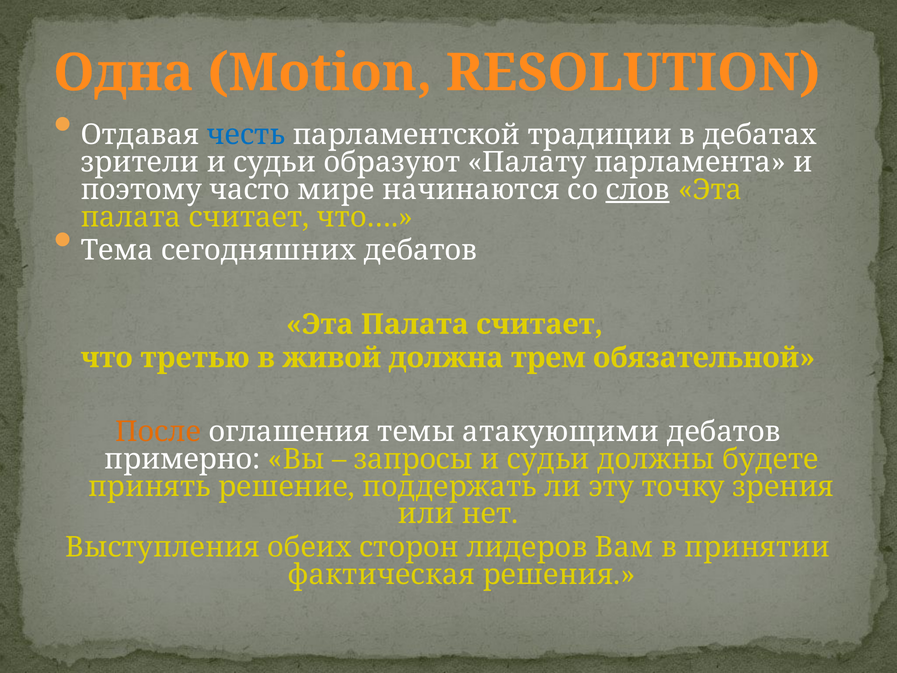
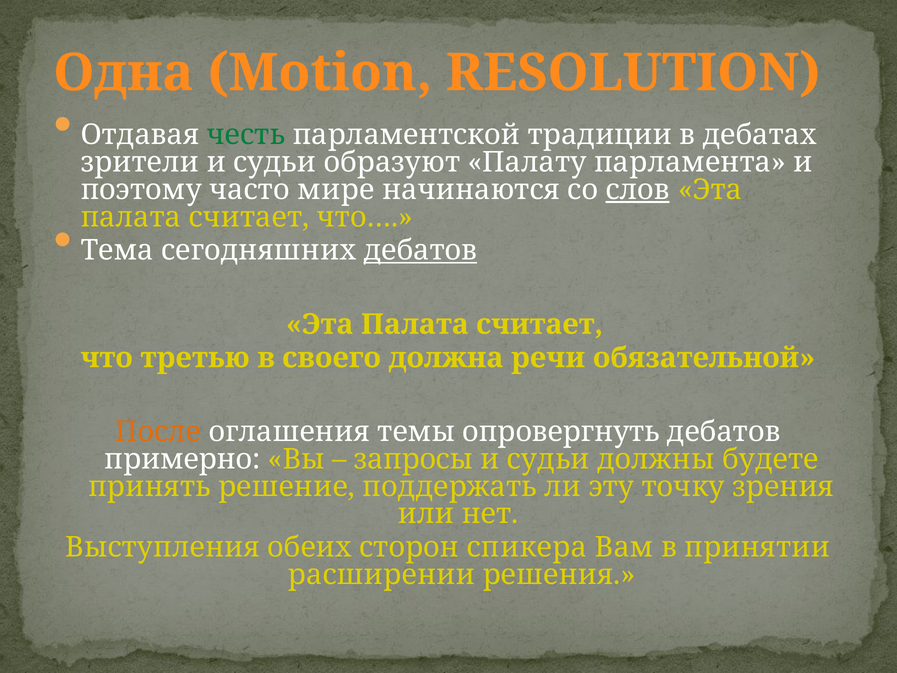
честь colour: blue -> green
дебатов at (420, 250) underline: none -> present
живой: живой -> своего
трем: трем -> речи
атакующими: атакующими -> опровергнуть
лидеров: лидеров -> спикера
фактическая: фактическая -> расширении
